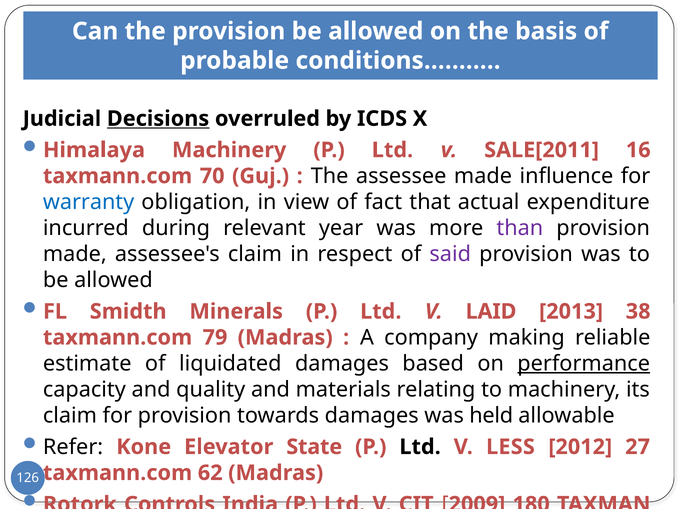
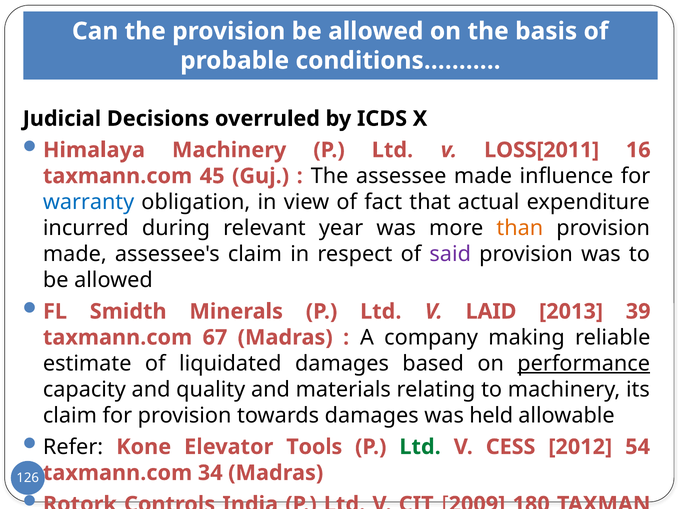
Decisions underline: present -> none
SALE[2011: SALE[2011 -> LOSS[2011
70: 70 -> 45
than colour: purple -> orange
38: 38 -> 39
79: 79 -> 67
State: State -> Tools
Ltd at (420, 447) colour: black -> green
LESS: LESS -> CESS
27: 27 -> 54
62: 62 -> 34
